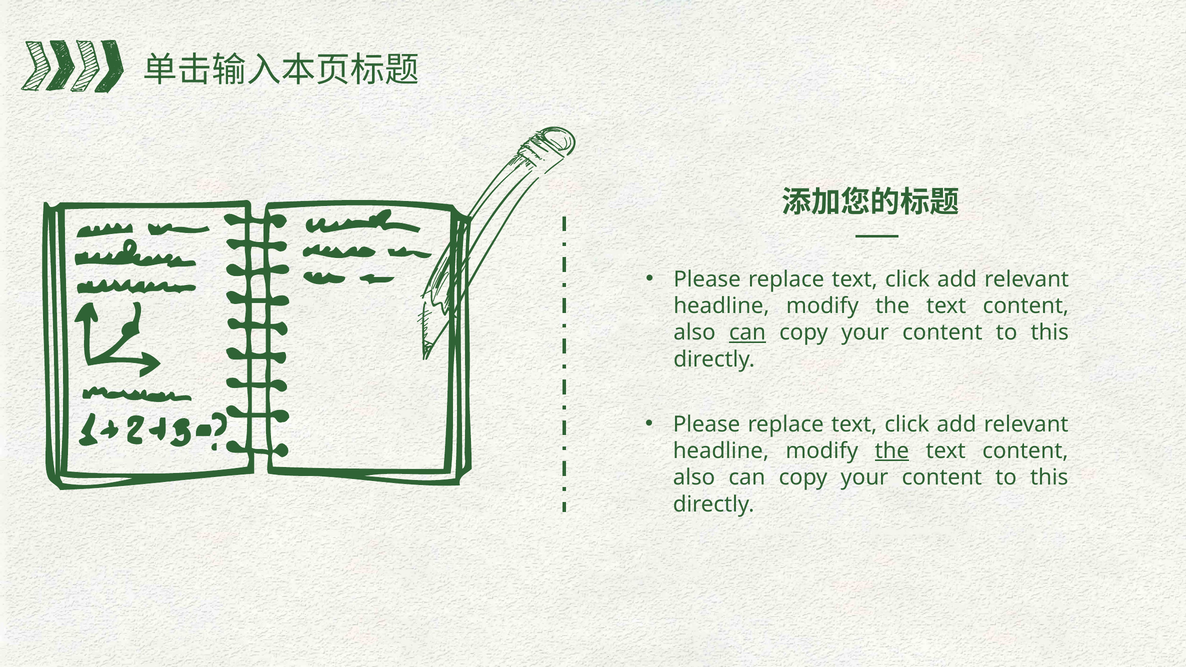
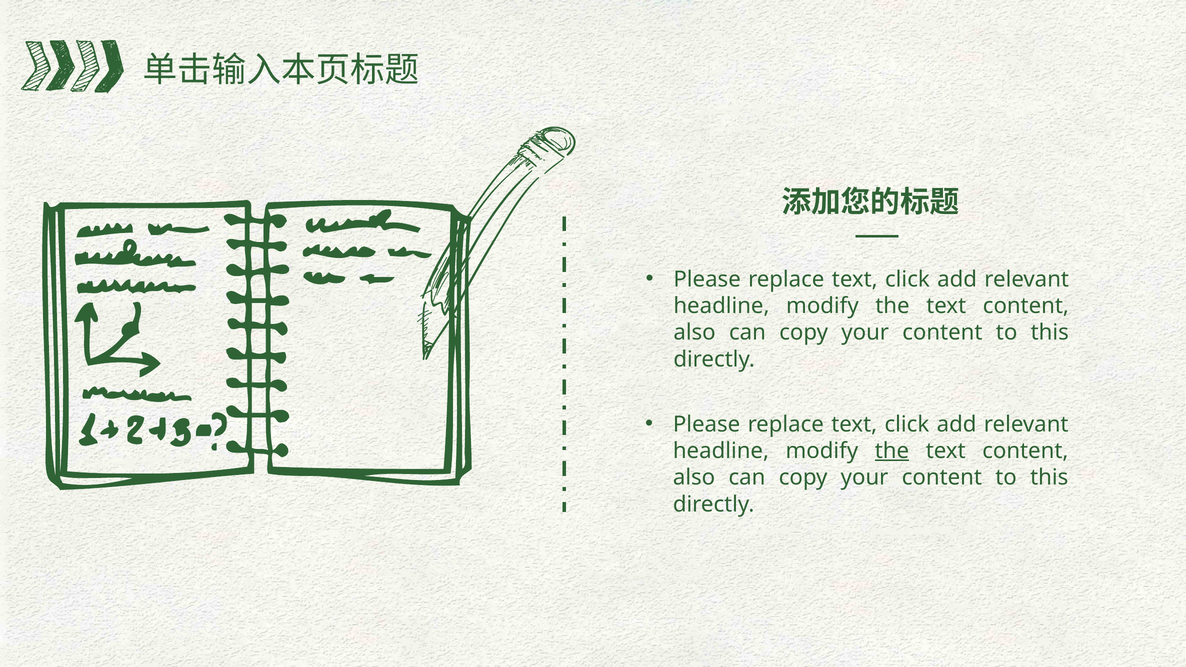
can at (747, 333) underline: present -> none
